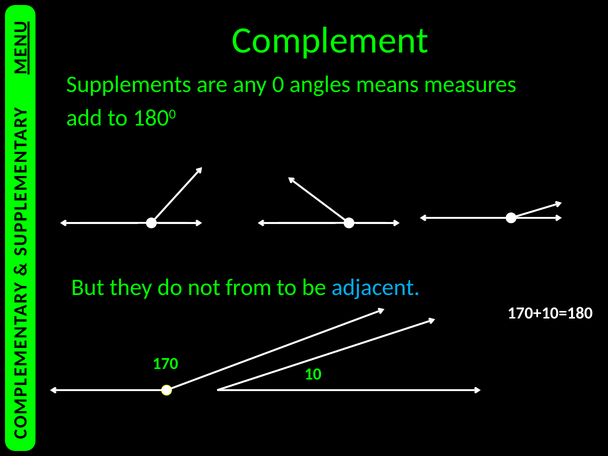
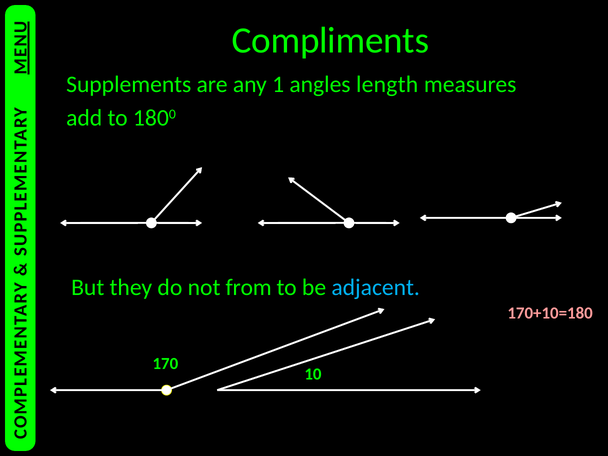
Complement: Complement -> Compliments
0: 0 -> 1
means: means -> length
170+10=180 colour: white -> pink
